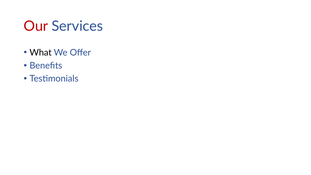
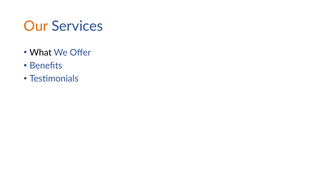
Our colour: red -> orange
